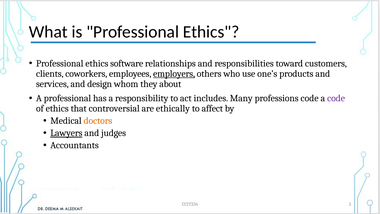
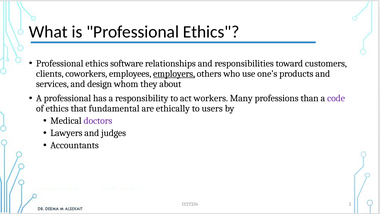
includes: includes -> workers
professions code: code -> than
controversial: controversial -> fundamental
affect: affect -> users
doctors colour: orange -> purple
Lawyers underline: present -> none
